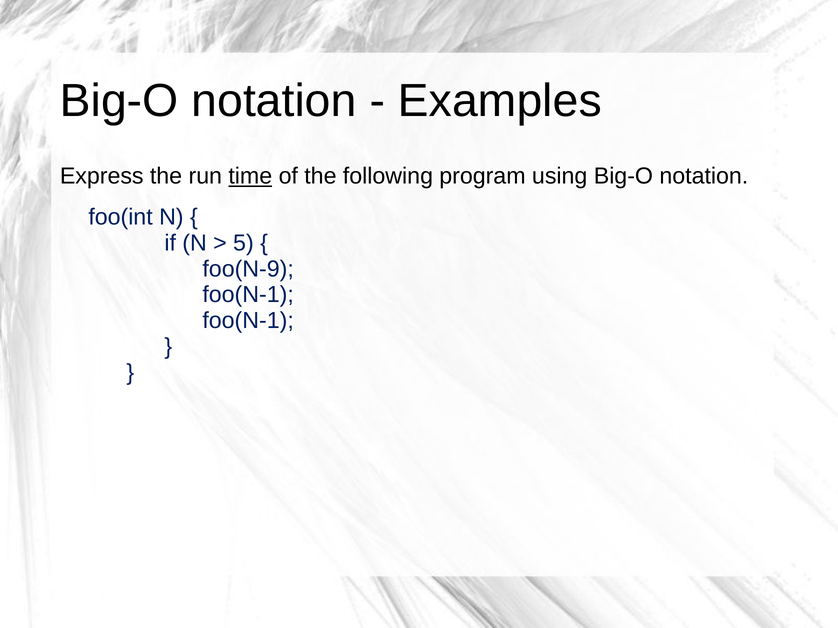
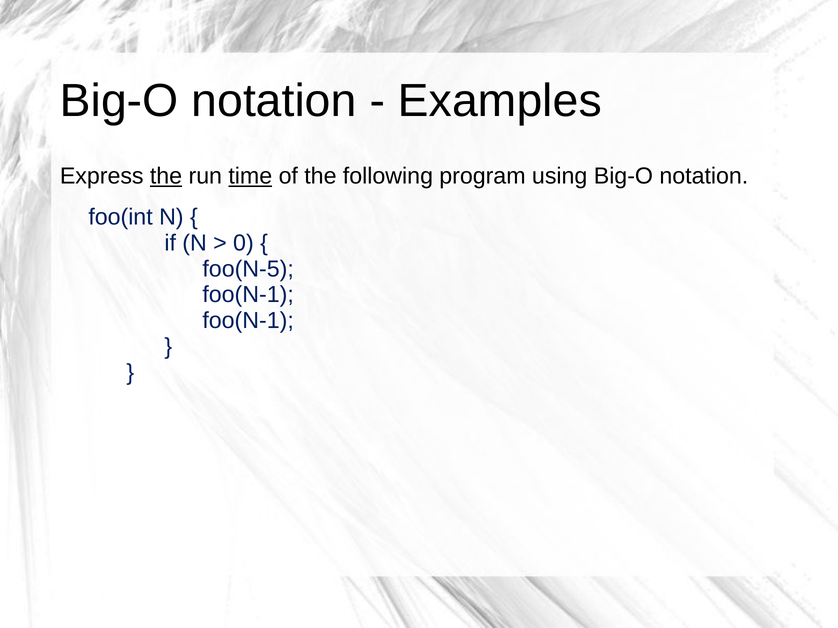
the at (166, 176) underline: none -> present
5: 5 -> 0
foo(N-9: foo(N-9 -> foo(N-5
